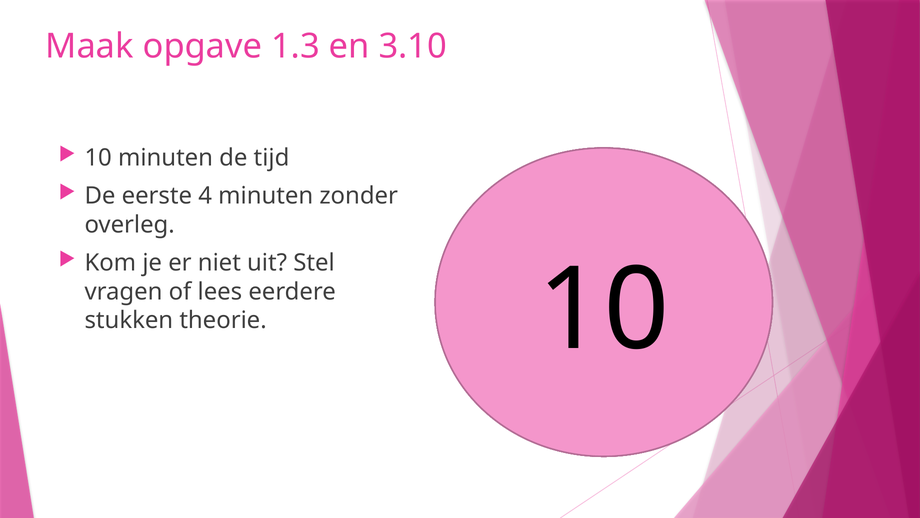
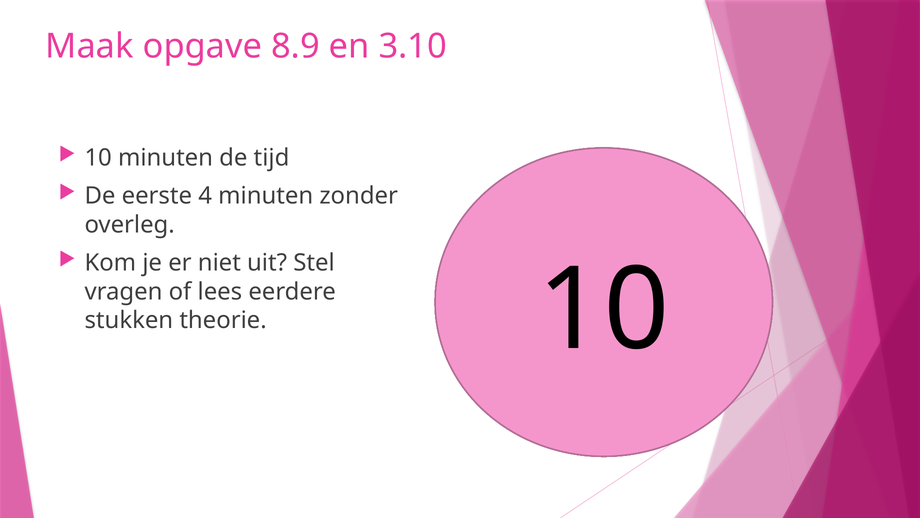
1.3: 1.3 -> 8.9
